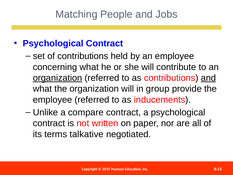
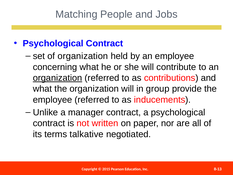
of contributions: contributions -> organization
and at (208, 78) underline: present -> none
compare: compare -> manager
